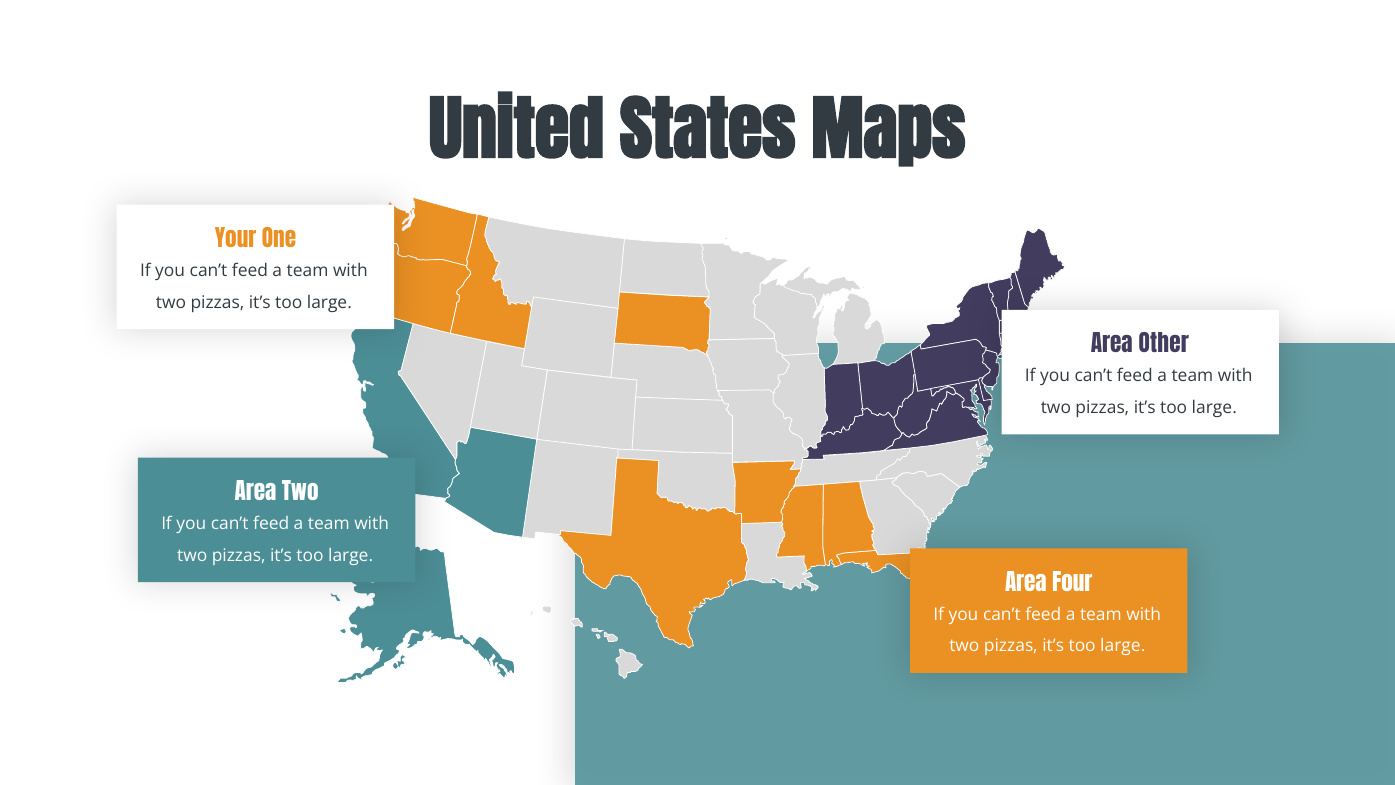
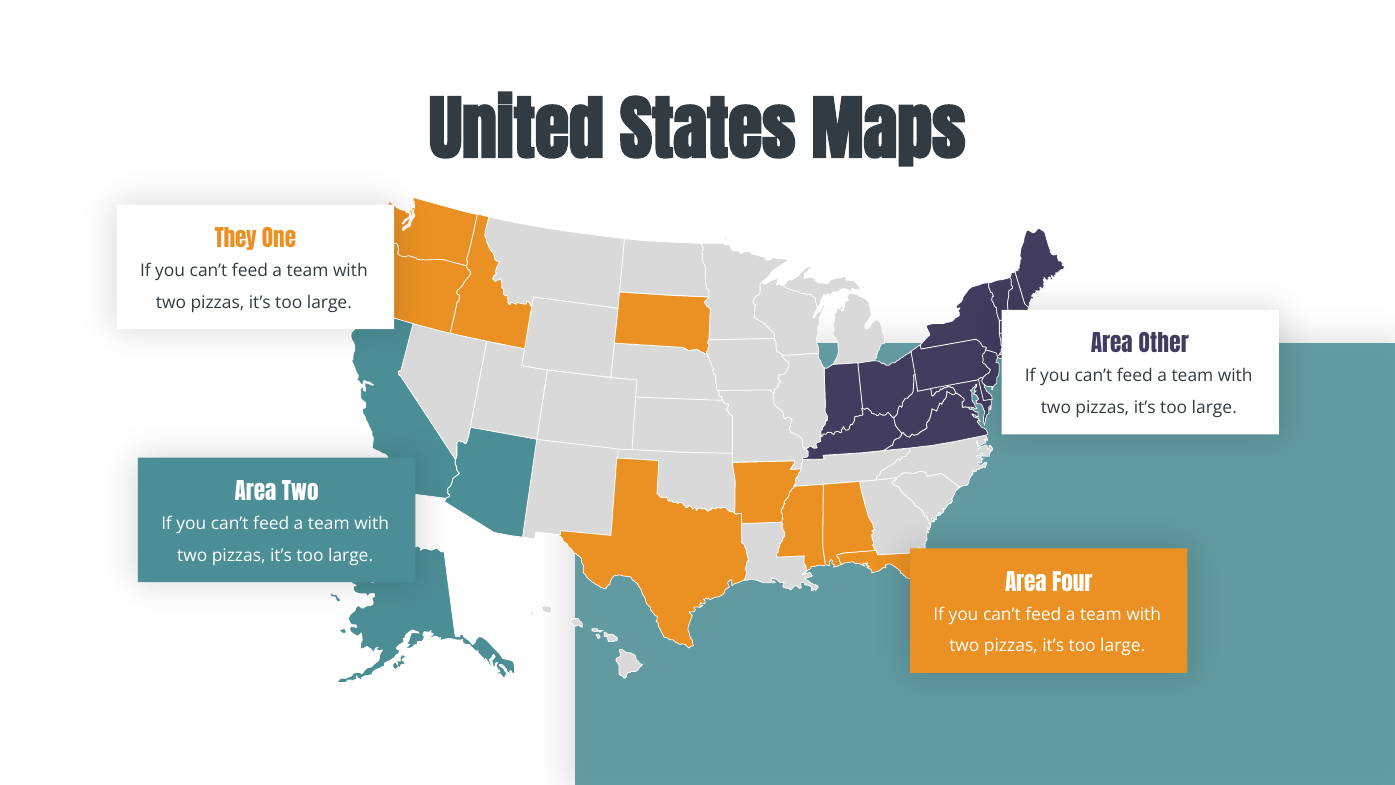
Your: Your -> They
